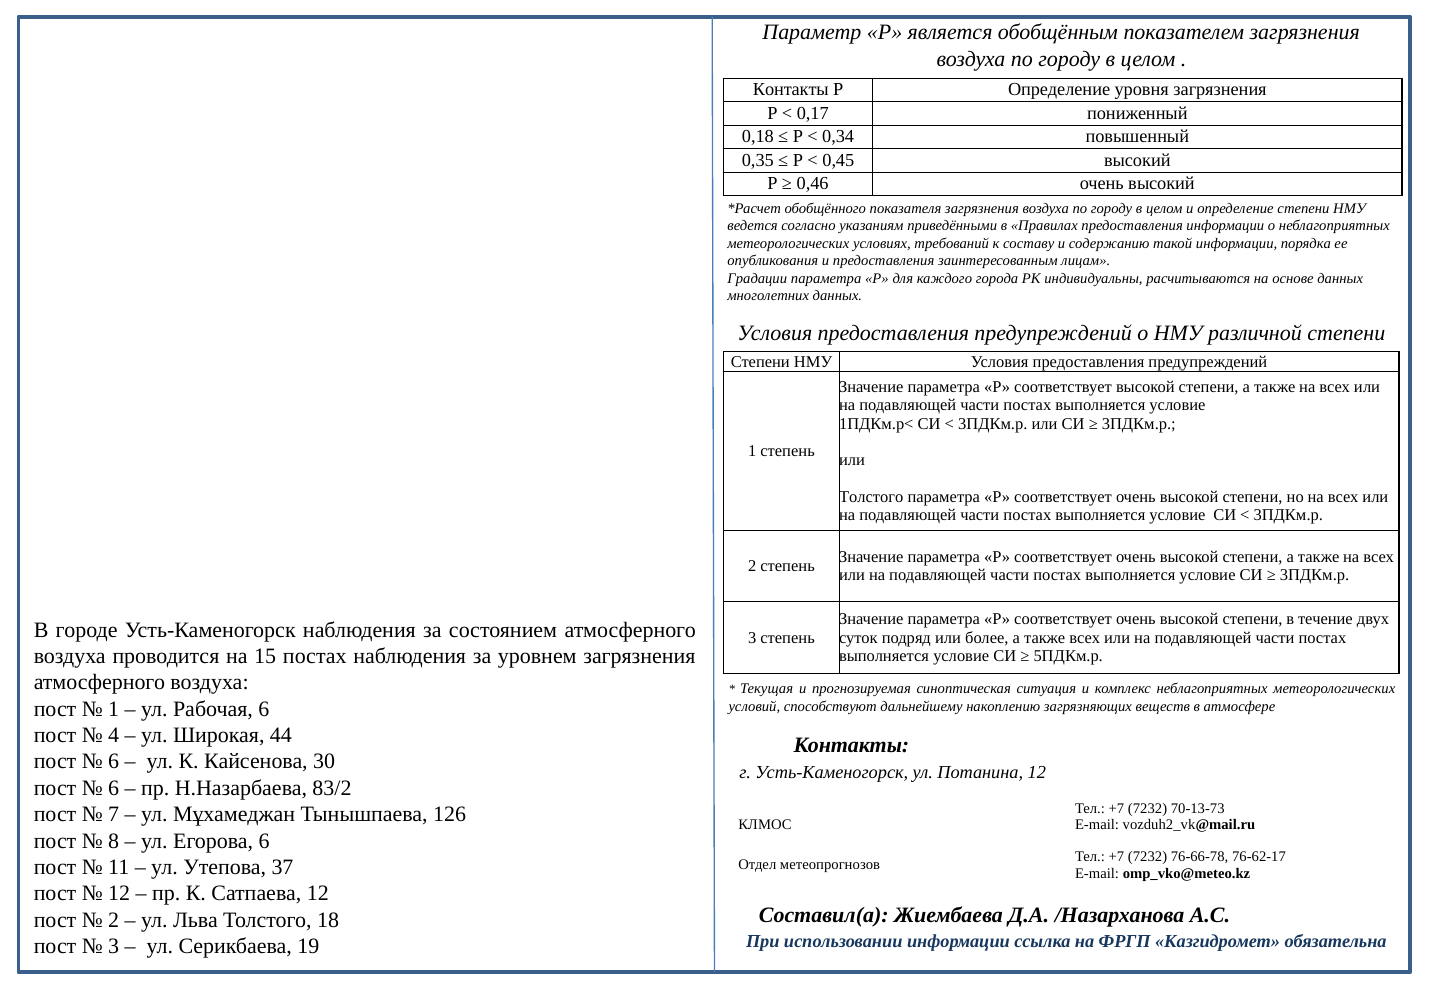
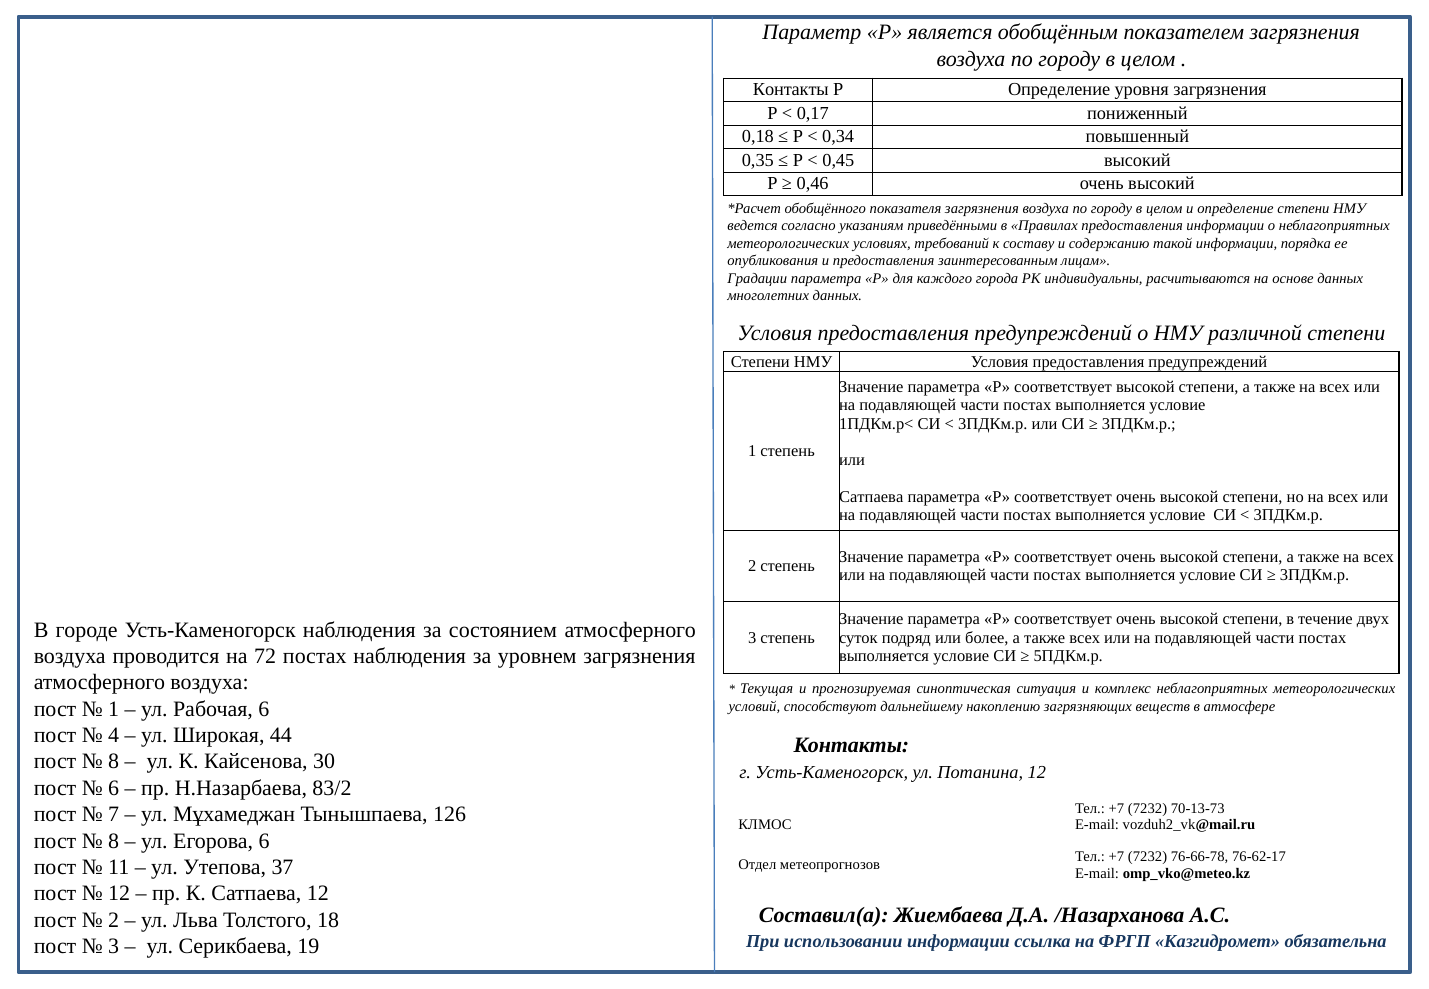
Толстого at (871, 497): Толстого -> Сатпаева
15: 15 -> 72
6 at (114, 762): 6 -> 8
